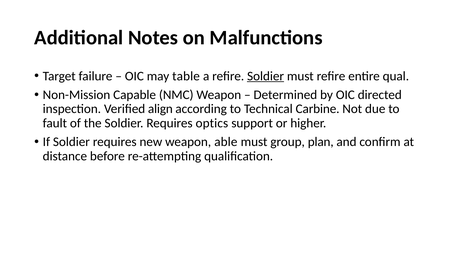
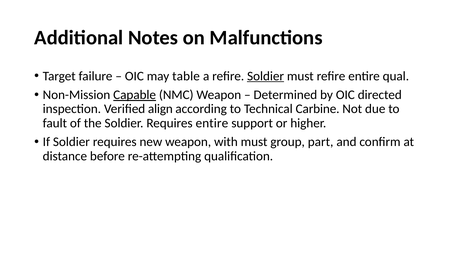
Capable underline: none -> present
Requires optics: optics -> entire
able: able -> with
plan: plan -> part
